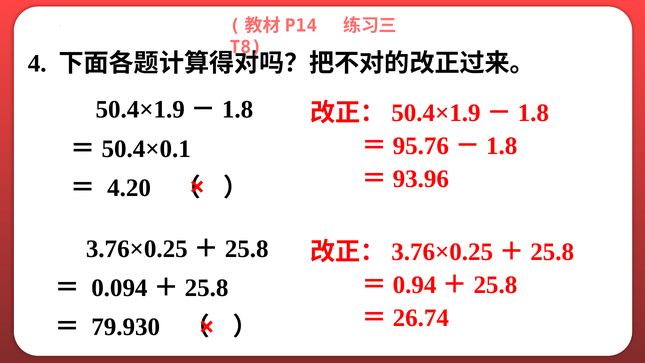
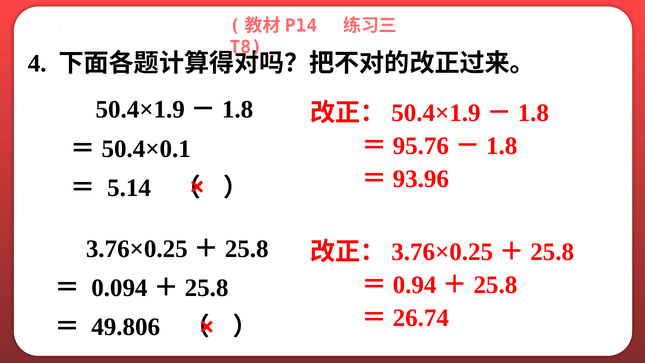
4.20: 4.20 -> 5.14
79.930: 79.930 -> 49.806
